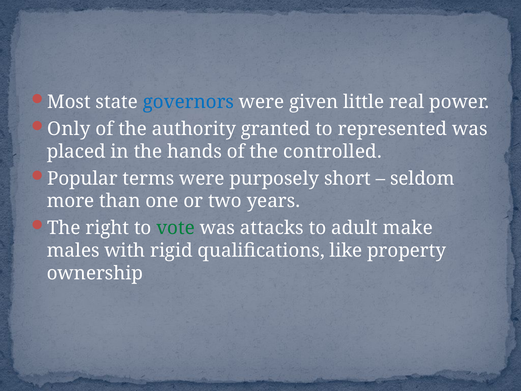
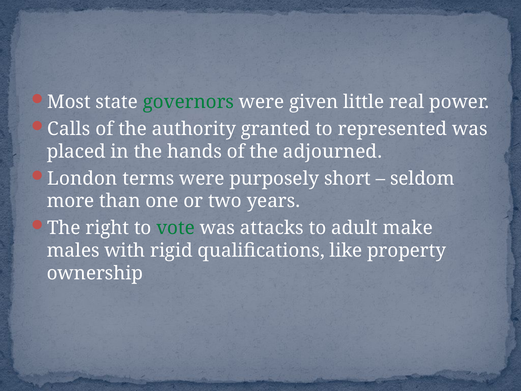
governors colour: blue -> green
Only: Only -> Calls
controlled: controlled -> adjourned
Popular: Popular -> London
